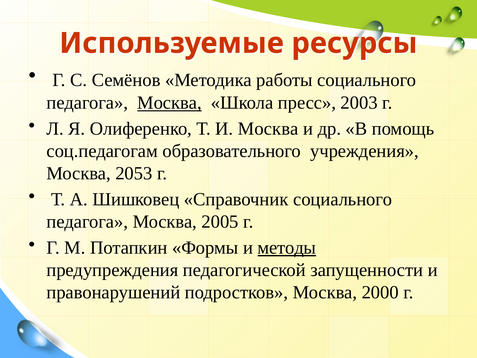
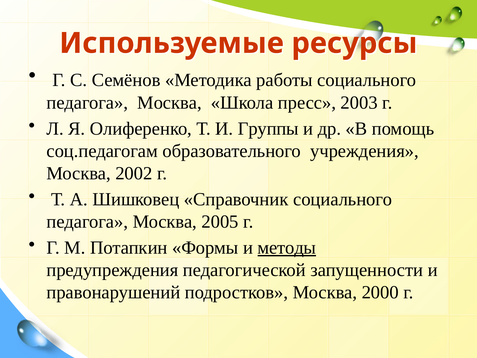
Москва at (169, 103) underline: present -> none
И Москва: Москва -> Группы
2053: 2053 -> 2002
